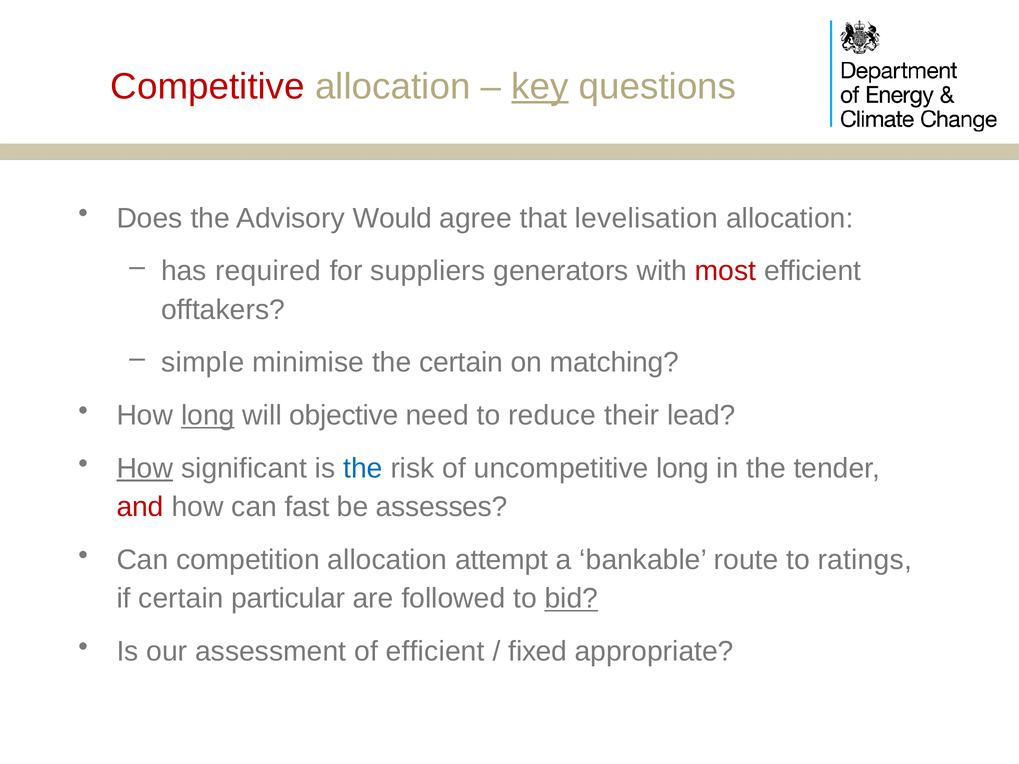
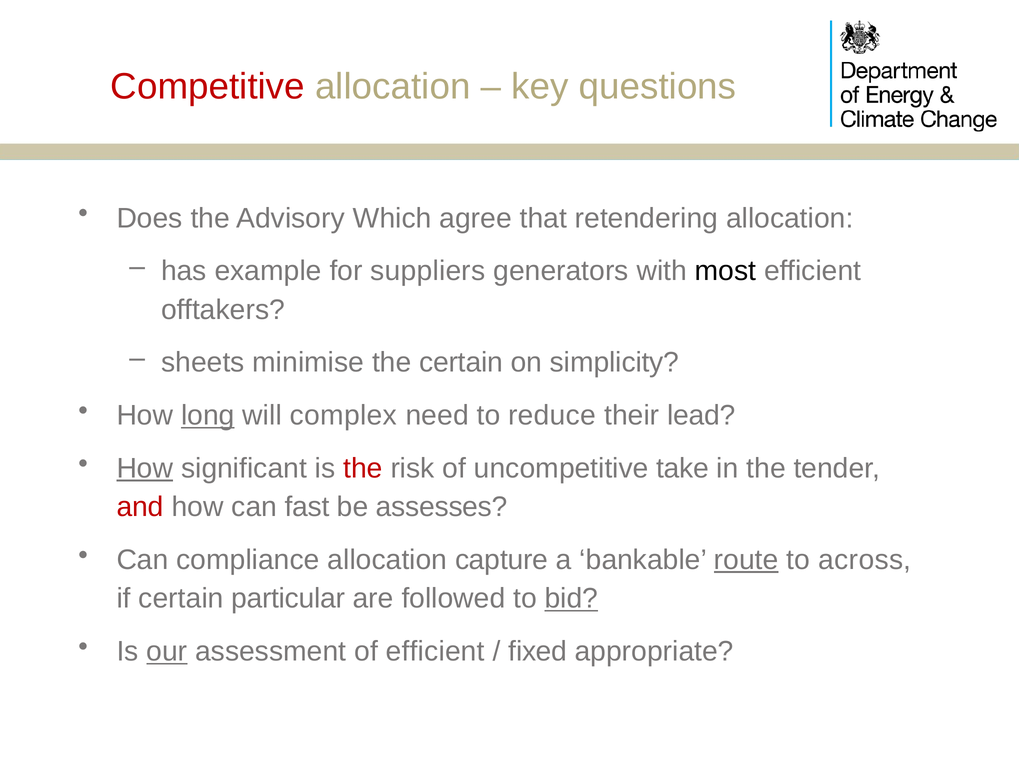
key underline: present -> none
Would: Would -> Which
levelisation: levelisation -> retendering
required: required -> example
most colour: red -> black
simple: simple -> sheets
matching: matching -> simplicity
objective: objective -> complex
the at (363, 469) colour: blue -> red
uncompetitive long: long -> take
competition: competition -> compliance
attempt: attempt -> capture
route underline: none -> present
ratings: ratings -> across
our underline: none -> present
